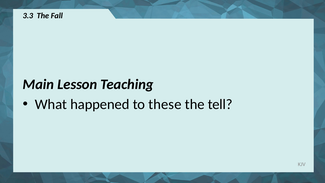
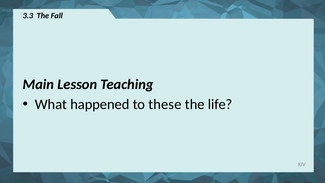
tell: tell -> life
